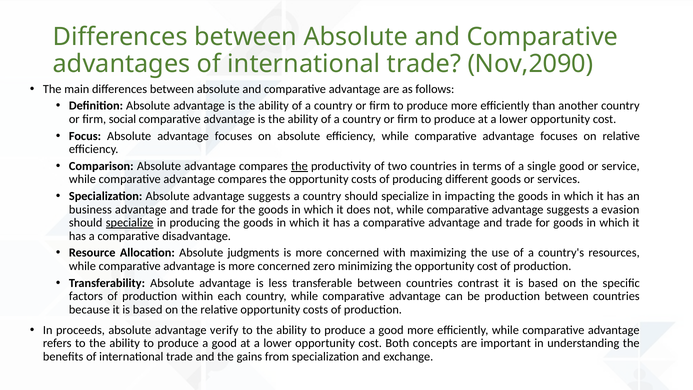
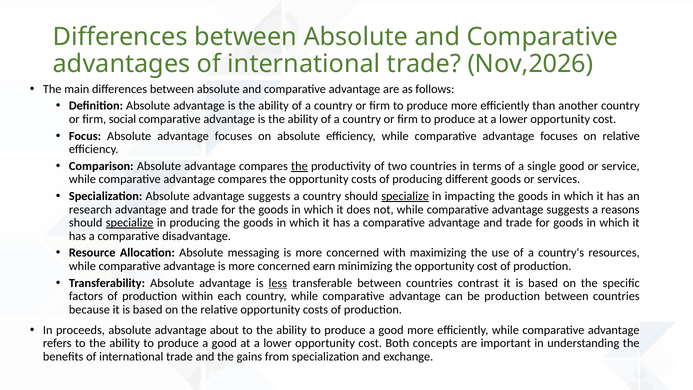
Nov,2090: Nov,2090 -> Nov,2026
specialize at (405, 196) underline: none -> present
business: business -> research
evasion: evasion -> reasons
judgments: judgments -> messaging
zero: zero -> earn
less underline: none -> present
verify: verify -> about
